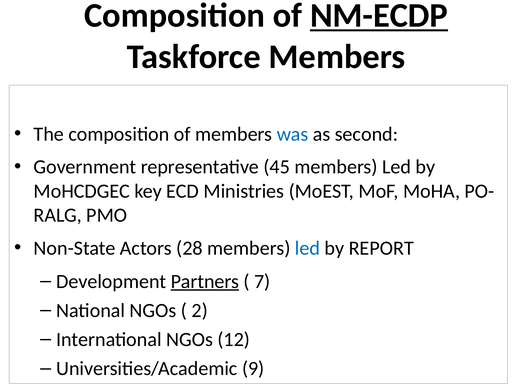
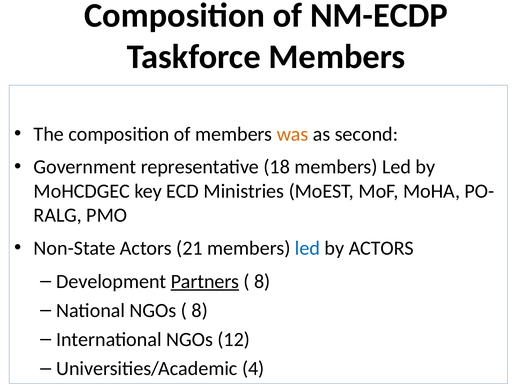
NM-ECDP underline: present -> none
was colour: blue -> orange
45: 45 -> 18
28: 28 -> 21
by REPORT: REPORT -> ACTORS
7 at (262, 281): 7 -> 8
2 at (200, 310): 2 -> 8
9: 9 -> 4
